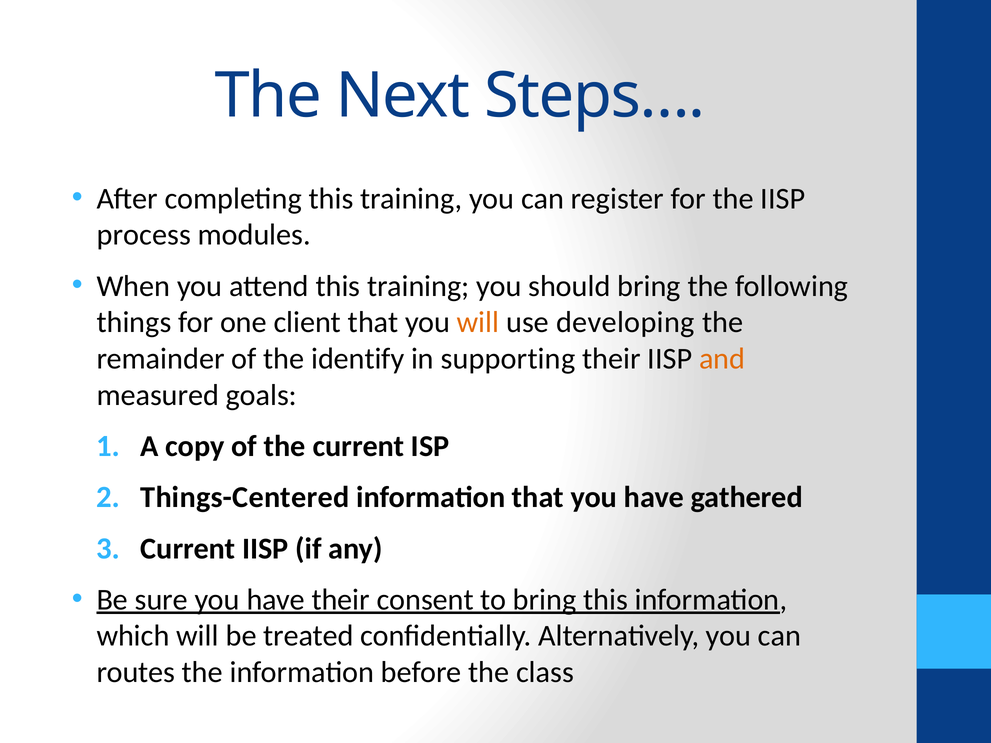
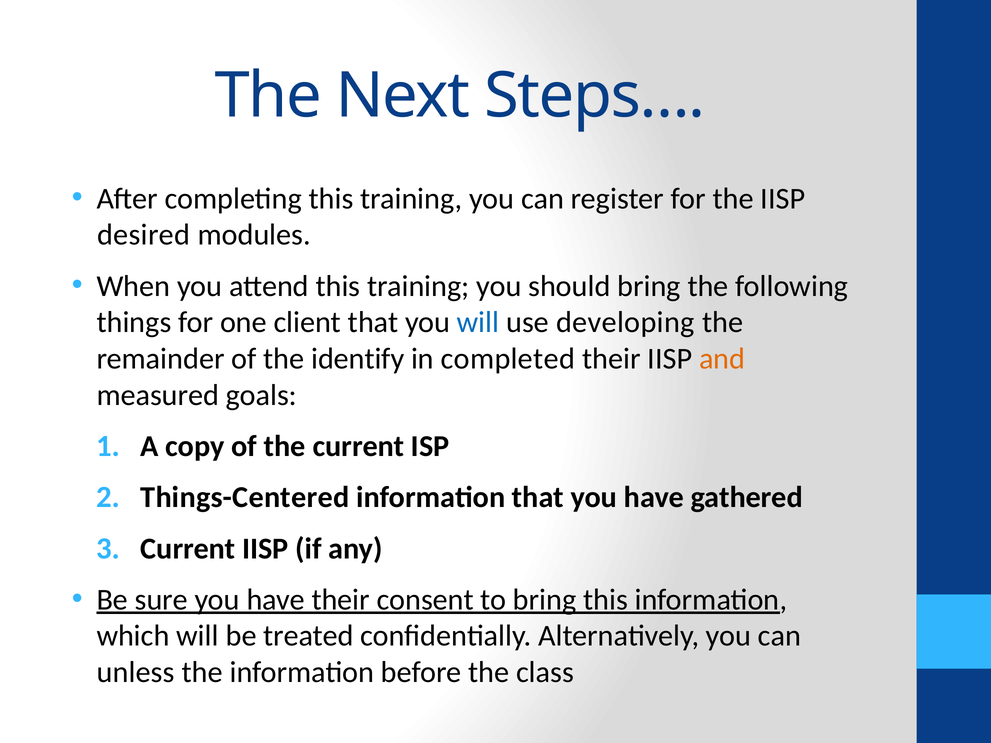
process: process -> desired
will at (478, 323) colour: orange -> blue
supporting: supporting -> completed
routes: routes -> unless
